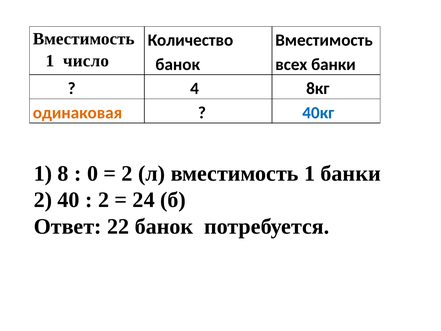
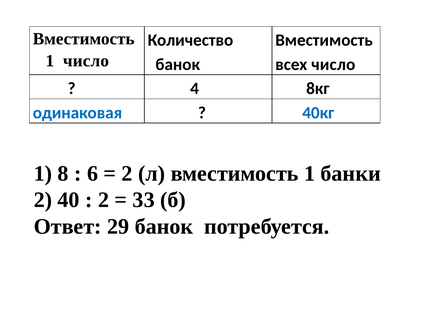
всех банки: банки -> число
одинаковая colour: orange -> blue
0: 0 -> 6
24: 24 -> 33
22: 22 -> 29
